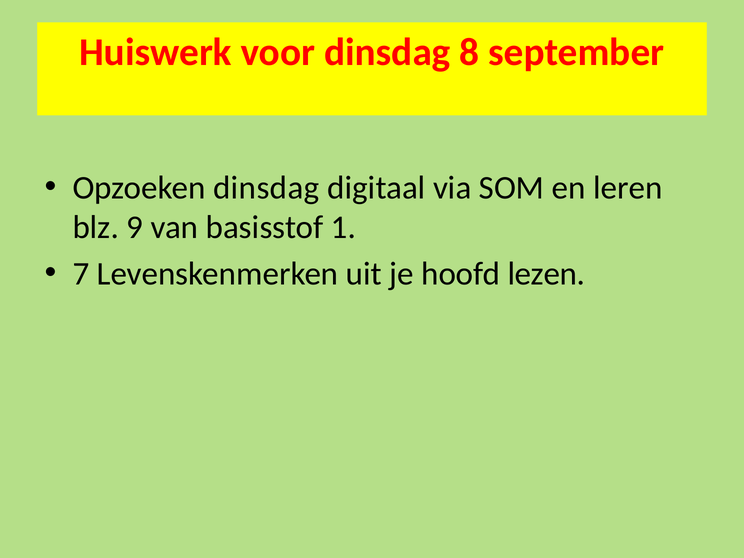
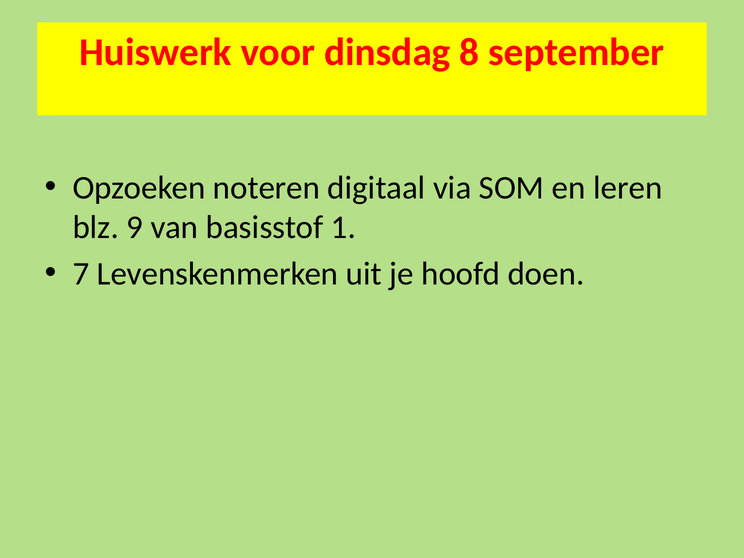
Opzoeken dinsdag: dinsdag -> noteren
lezen: lezen -> doen
